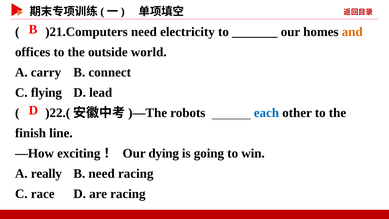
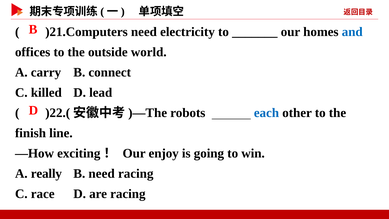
and colour: orange -> blue
flying: flying -> killed
dying: dying -> enjoy
